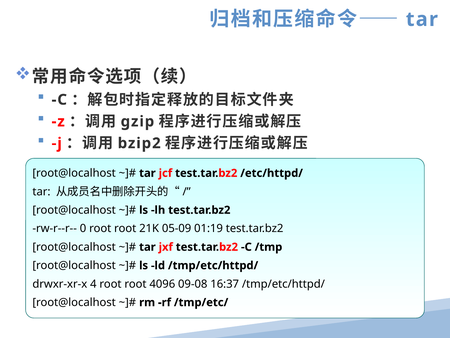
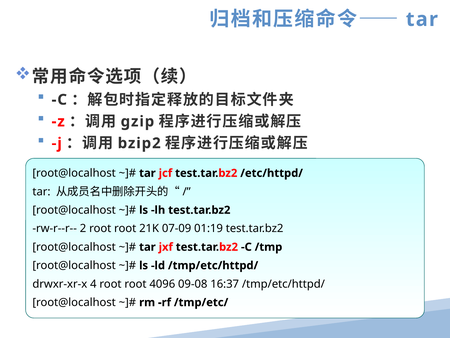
0: 0 -> 2
05-09: 05-09 -> 07-09
